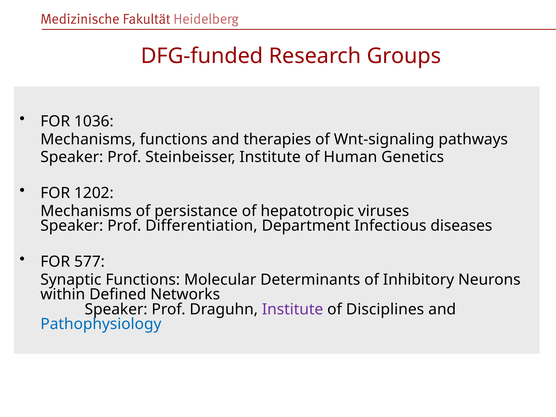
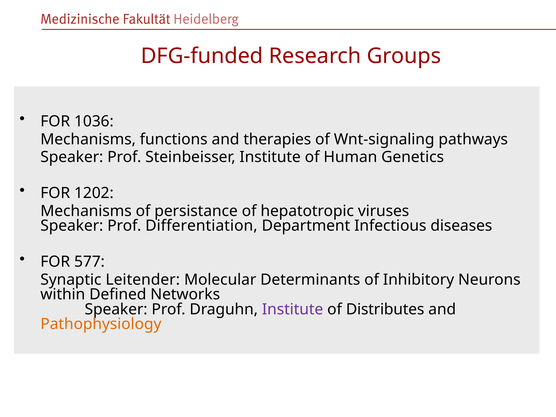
Synaptic Functions: Functions -> Leitender
Disciplines: Disciplines -> Distributes
Pathophysiology colour: blue -> orange
